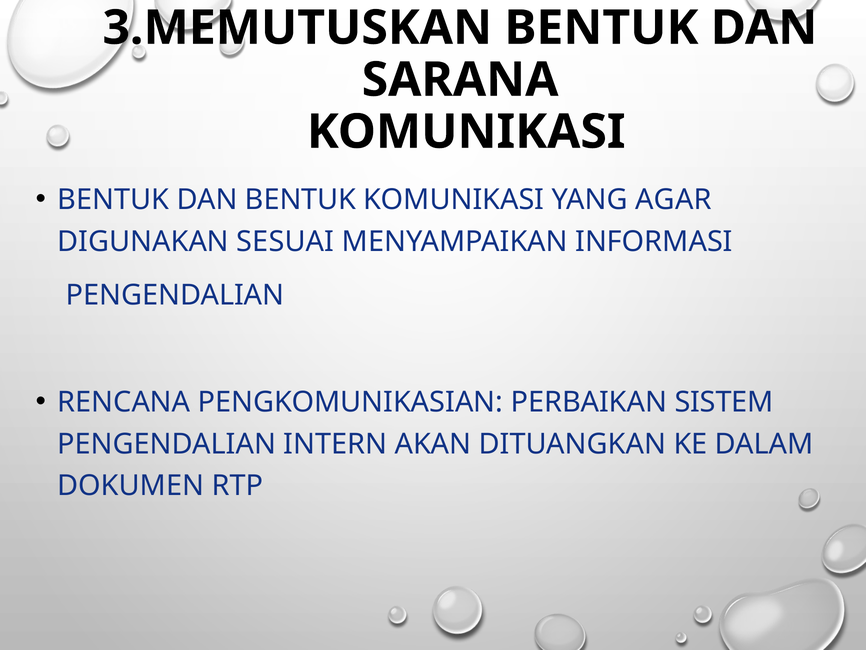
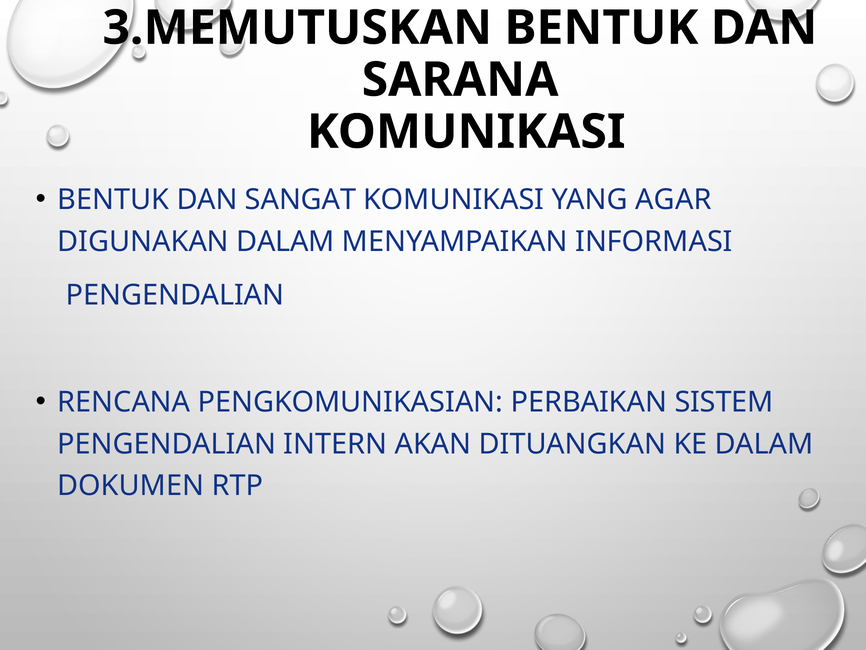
DAN BENTUK: BENTUK -> SANGAT
DIGUNAKAN SESUAI: SESUAI -> DALAM
